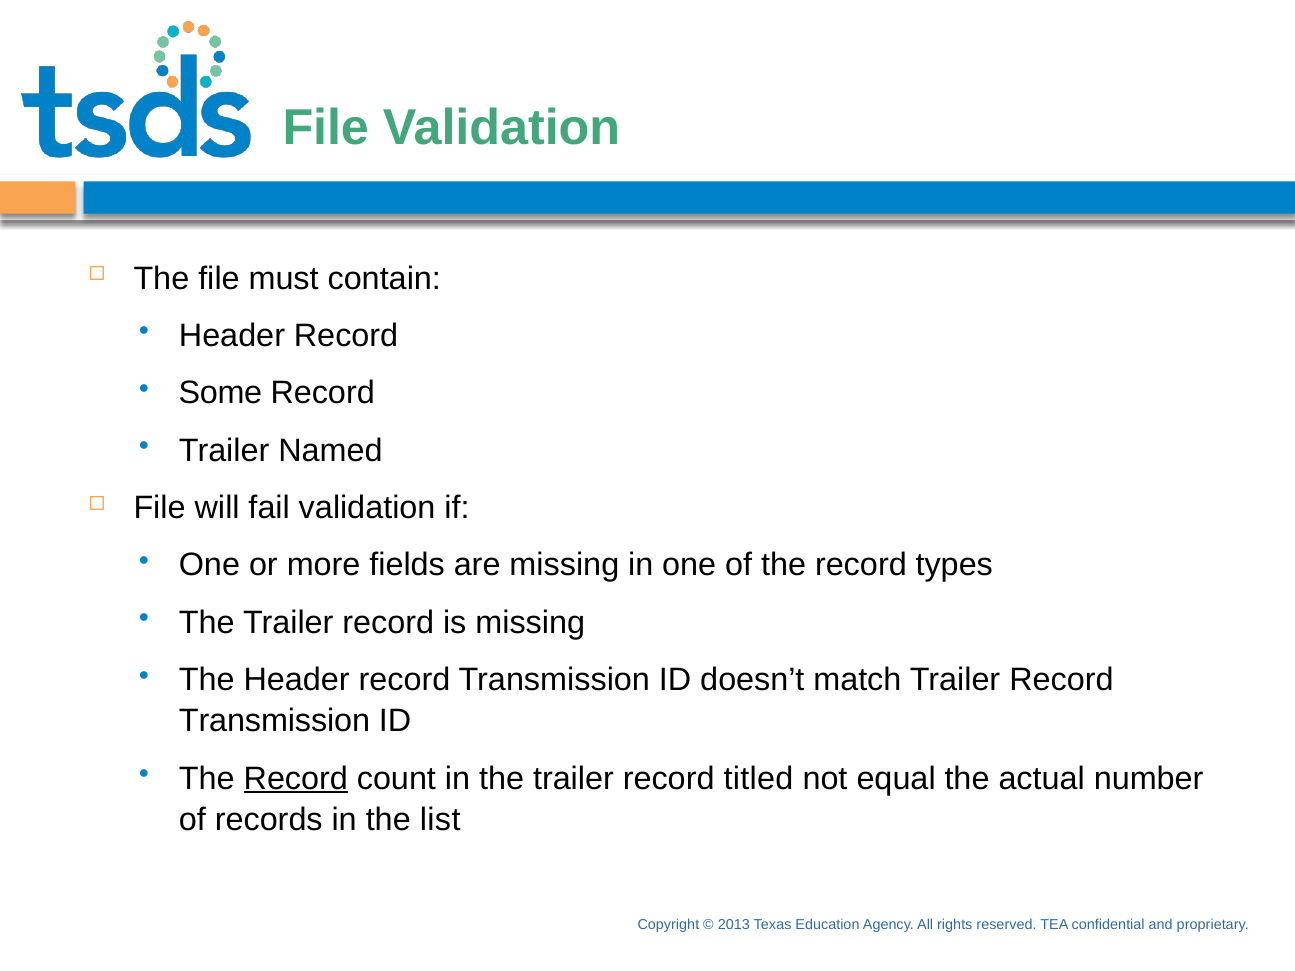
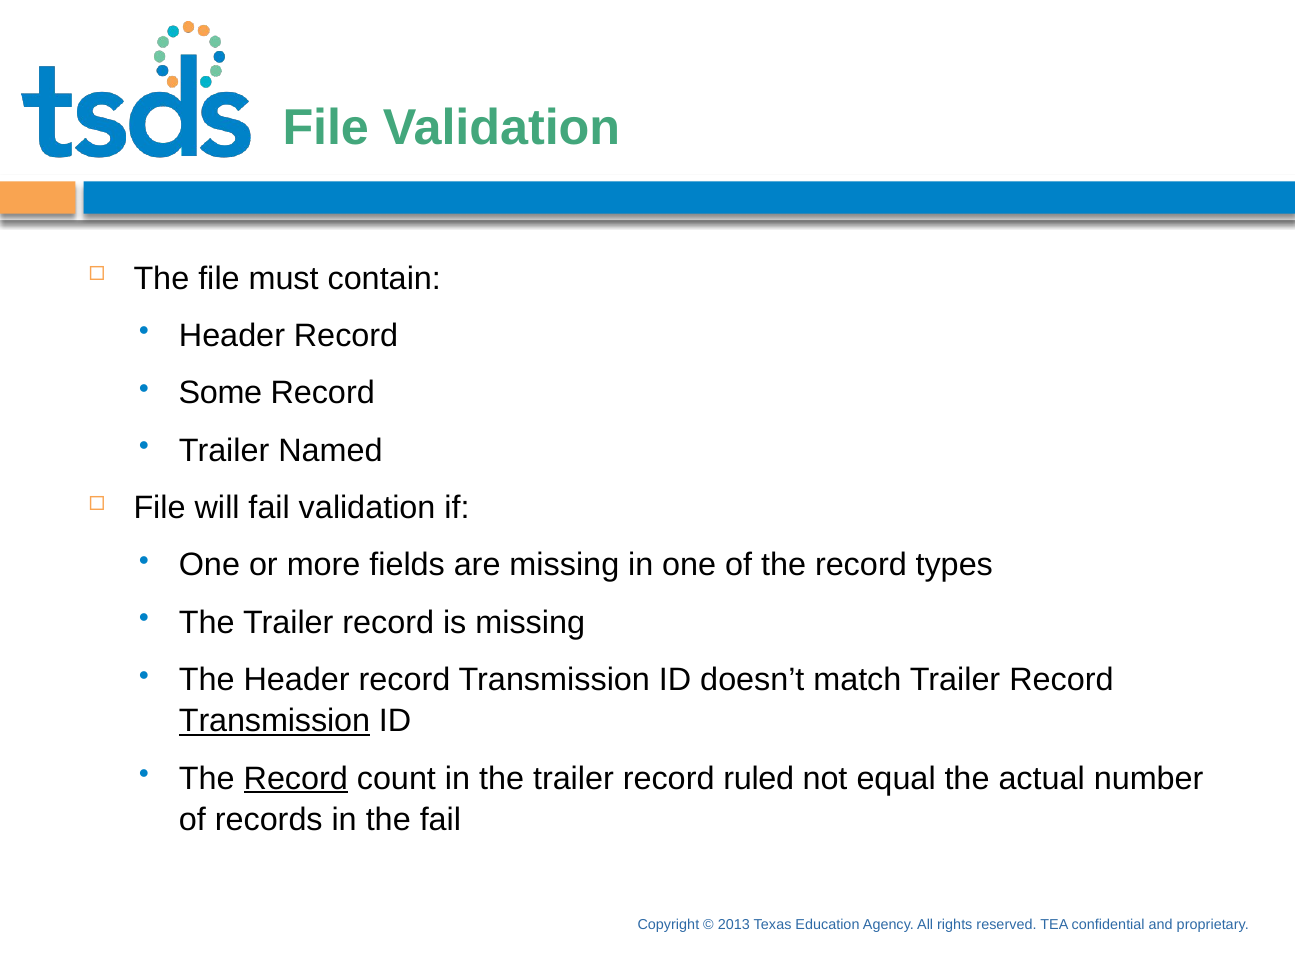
Transmission at (275, 721) underline: none -> present
titled: titled -> ruled
the list: list -> fail
